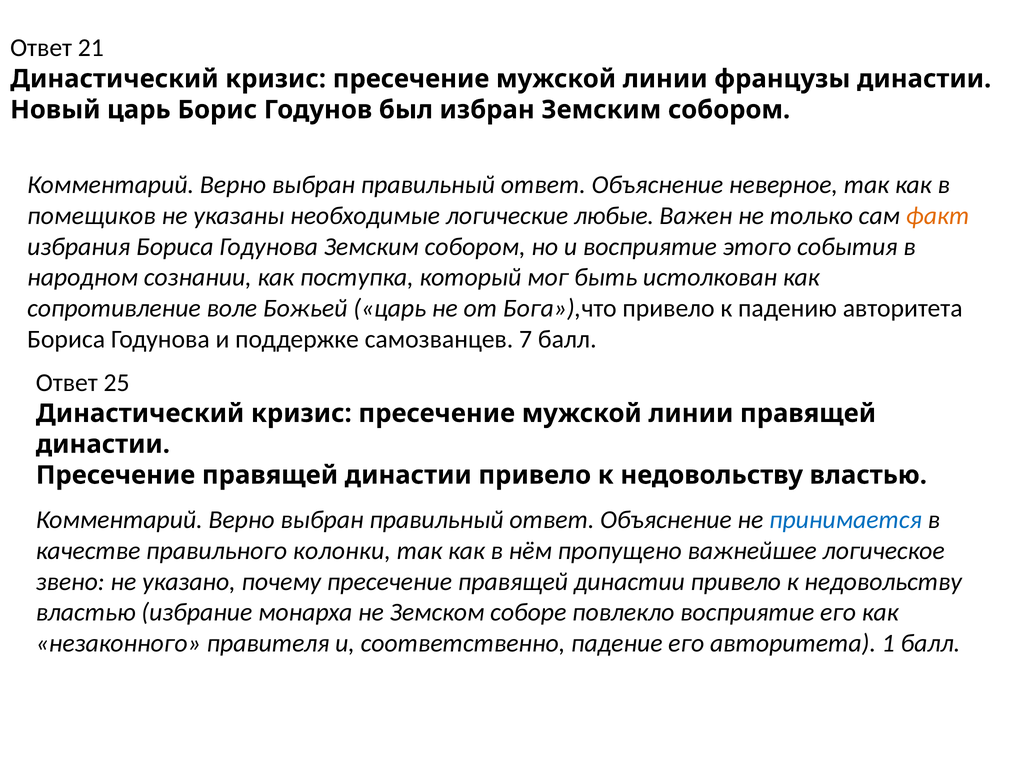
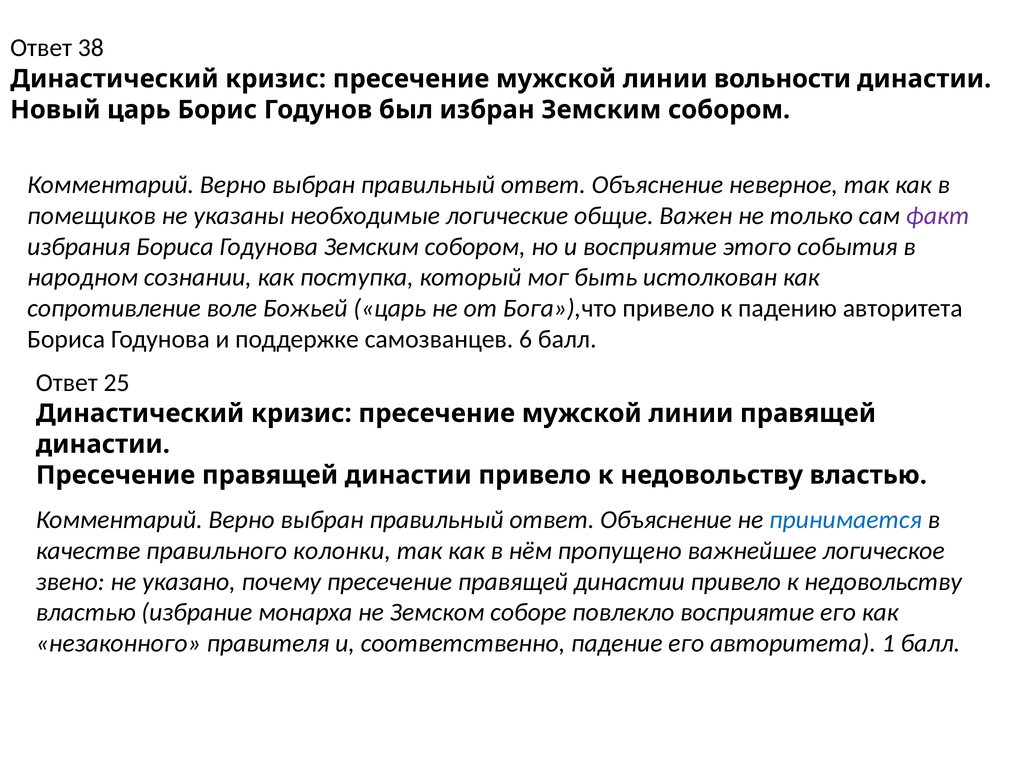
21: 21 -> 38
французы: французы -> вольности
любые: любые -> общие
факт colour: orange -> purple
7: 7 -> 6
